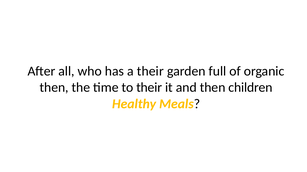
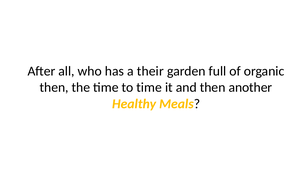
to their: their -> time
children: children -> another
